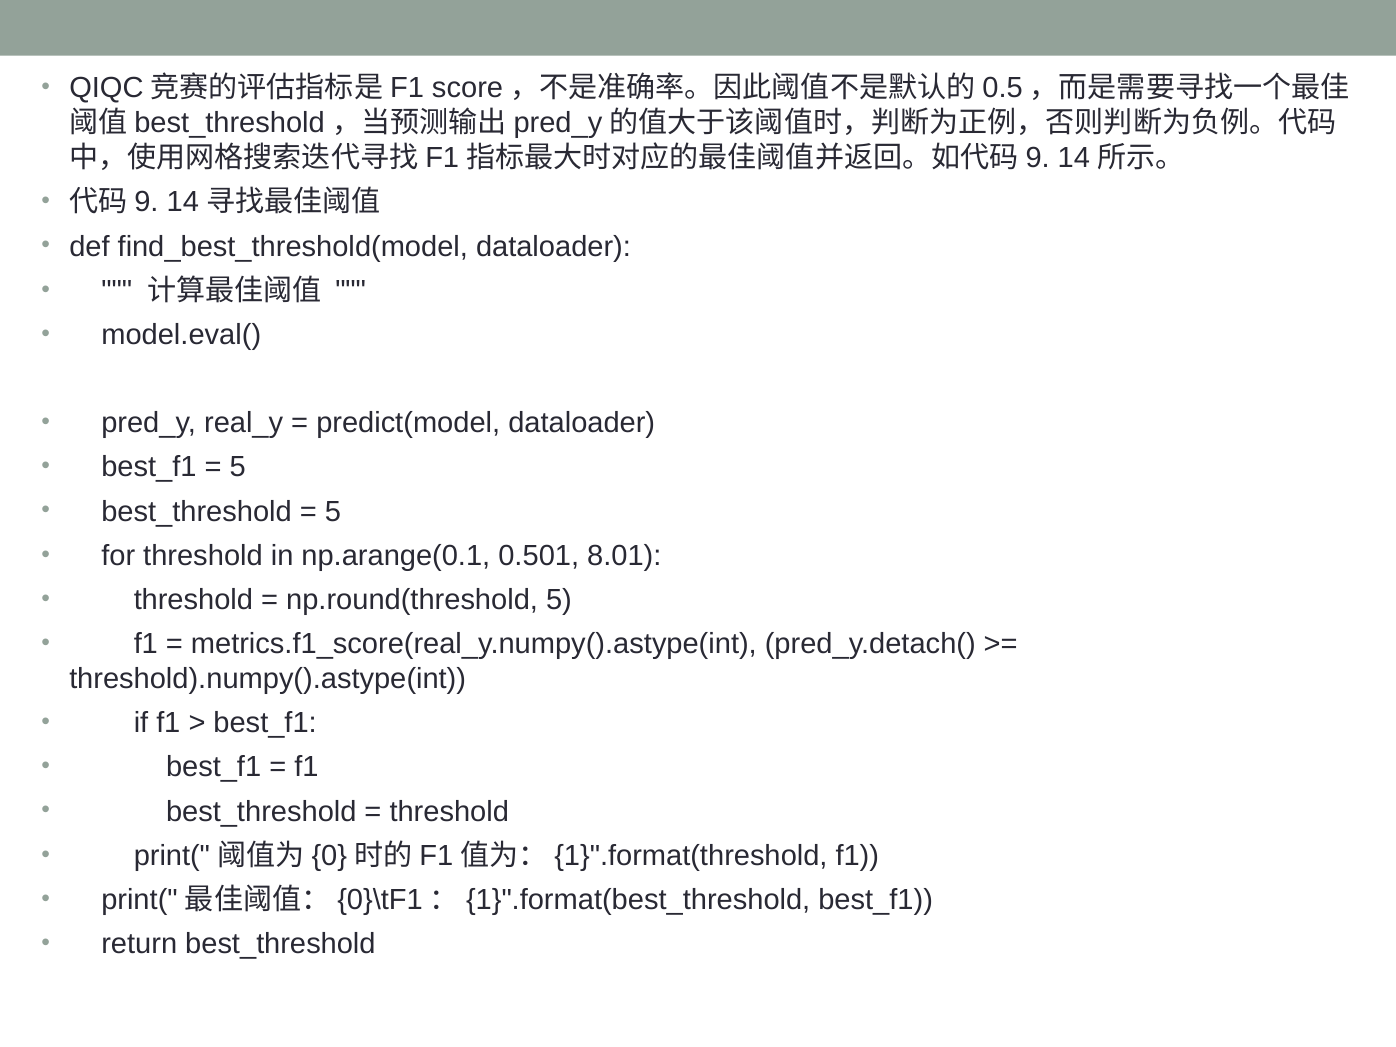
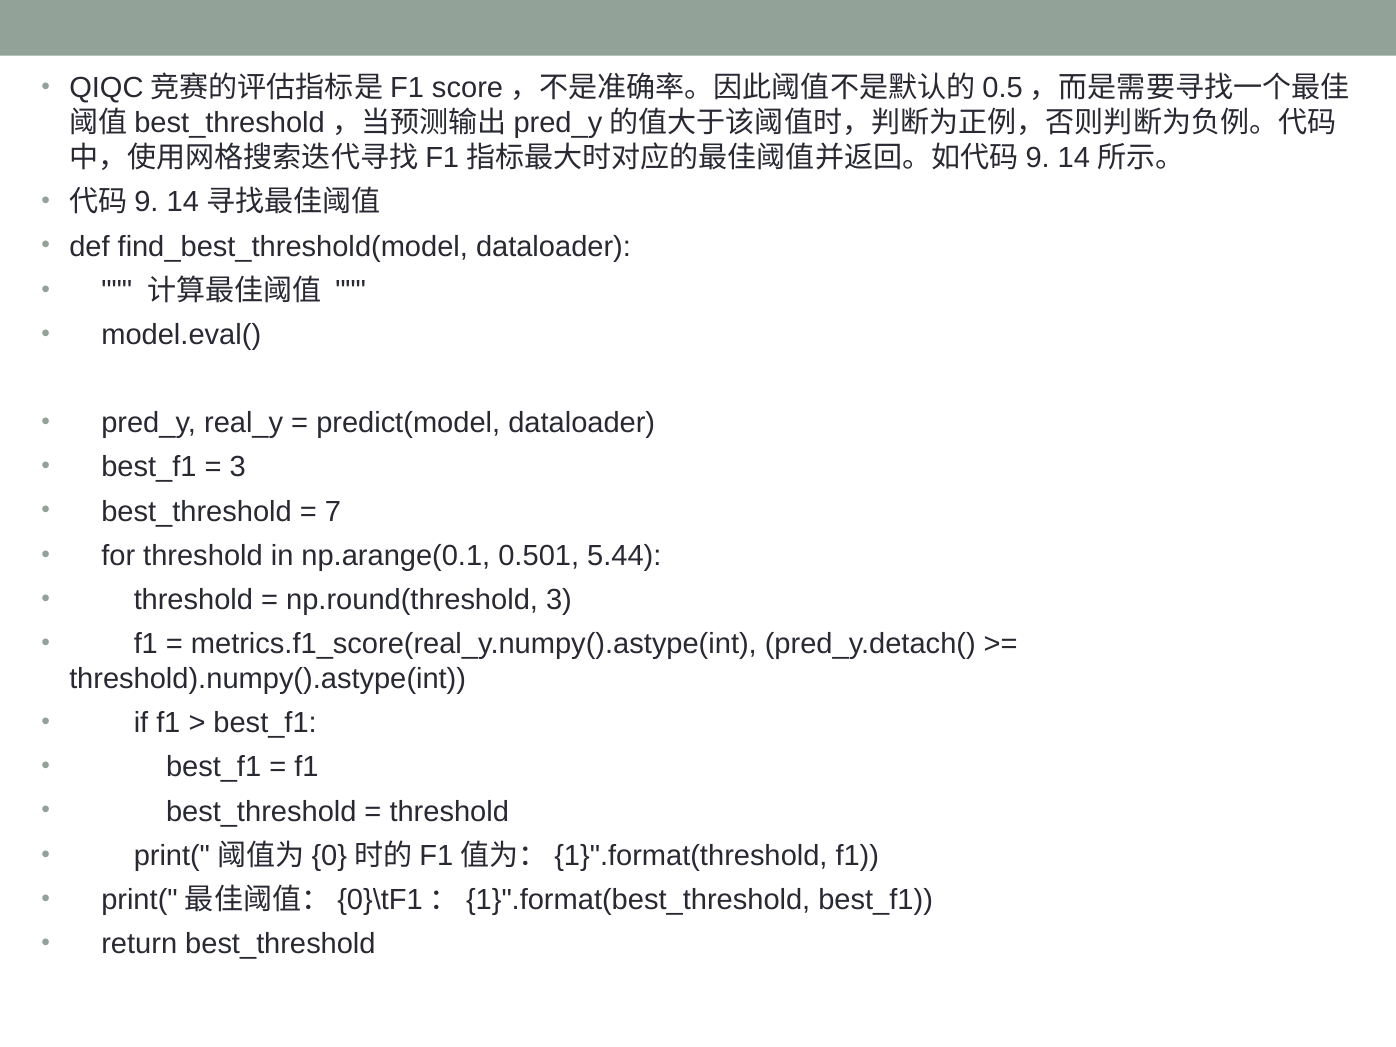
5 at (238, 467): 5 -> 3
5 at (333, 512): 5 -> 7
8.01: 8.01 -> 5.44
np.round(threshold 5: 5 -> 3
